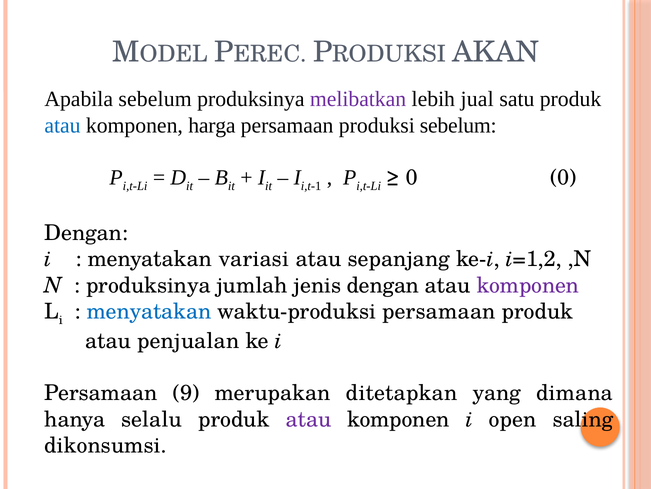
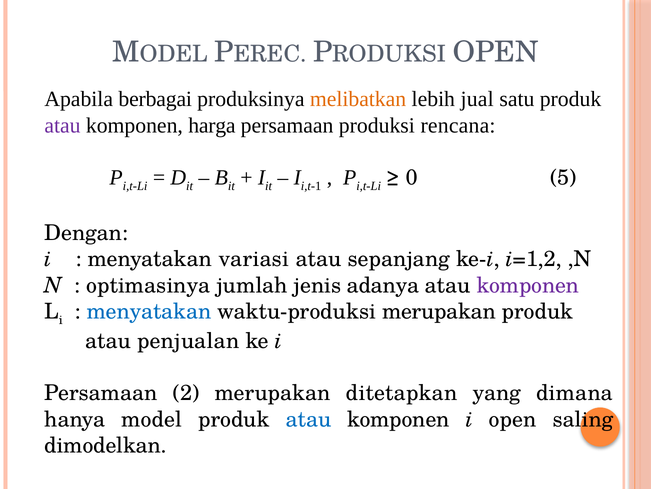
AKAN at (496, 52): AKAN -> OPEN
Apabila sebelum: sebelum -> berbagai
melibatkan colour: purple -> orange
atau at (62, 125) colour: blue -> purple
produksi sebelum: sebelum -> rencana
0 0: 0 -> 5
produksinya at (148, 285): produksinya -> optimasinya
jenis dengan: dengan -> adanya
waktu-produksi persamaan: persamaan -> merupakan
9: 9 -> 2
selalu: selalu -> model
atau at (308, 419) colour: purple -> blue
dikonsumsi: dikonsumsi -> dimodelkan
